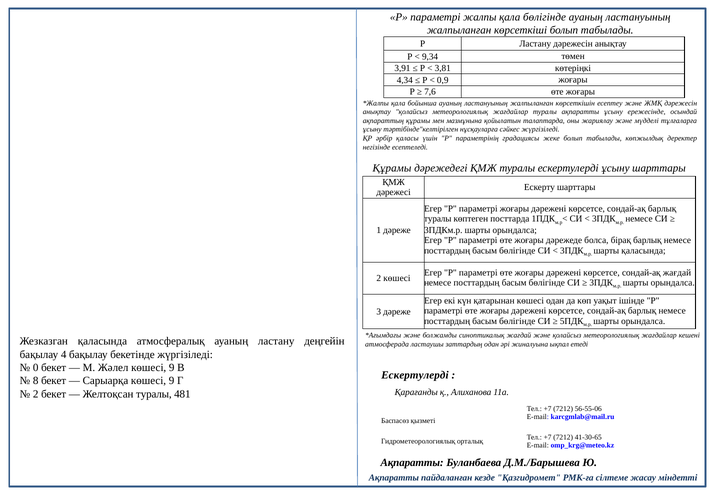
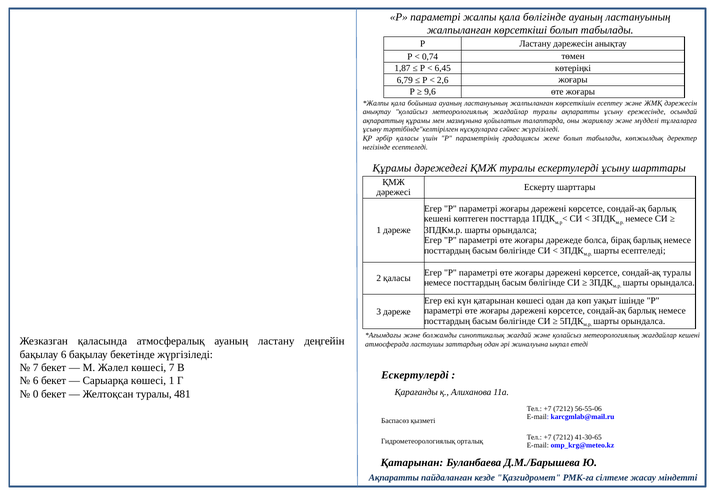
9,34: 9,34 -> 0,74
3,91: 3,91 -> 1,87
3,81: 3,81 -> 6,45
4,34: 4,34 -> 6,79
0,9: 0,9 -> 2,6
7,6: 7,6 -> 9,6
туралы at (438, 219): туралы -> кешені
шарты қаласында: қаласында -> есептеледі
сондай-ақ жағдай: жағдай -> туралы
2 көшесі: көшесі -> қаласы
бақылау 4: 4 -> 6
0 at (36, 368): 0 -> 7
Жәлел көшесі 9: 9 -> 7
8 at (36, 381): 8 -> 6
Сарыарқа көшесі 9: 9 -> 1
2 at (36, 394): 2 -> 0
Ақпаратты at (412, 463): Ақпаратты -> Қатарынан
